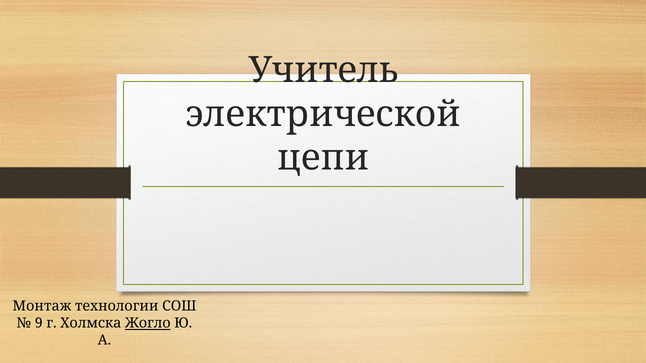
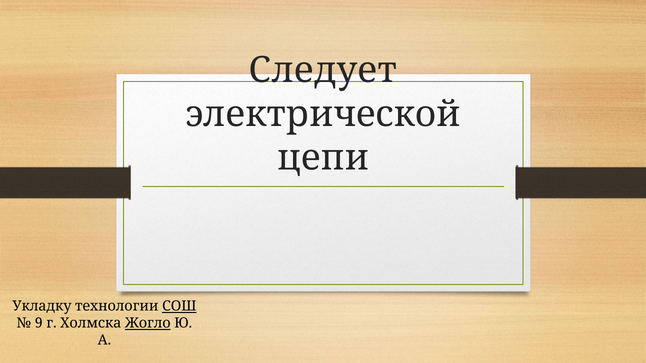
Учитель: Учитель -> Следует
Монтаж: Монтаж -> Укладку
СОШ underline: none -> present
